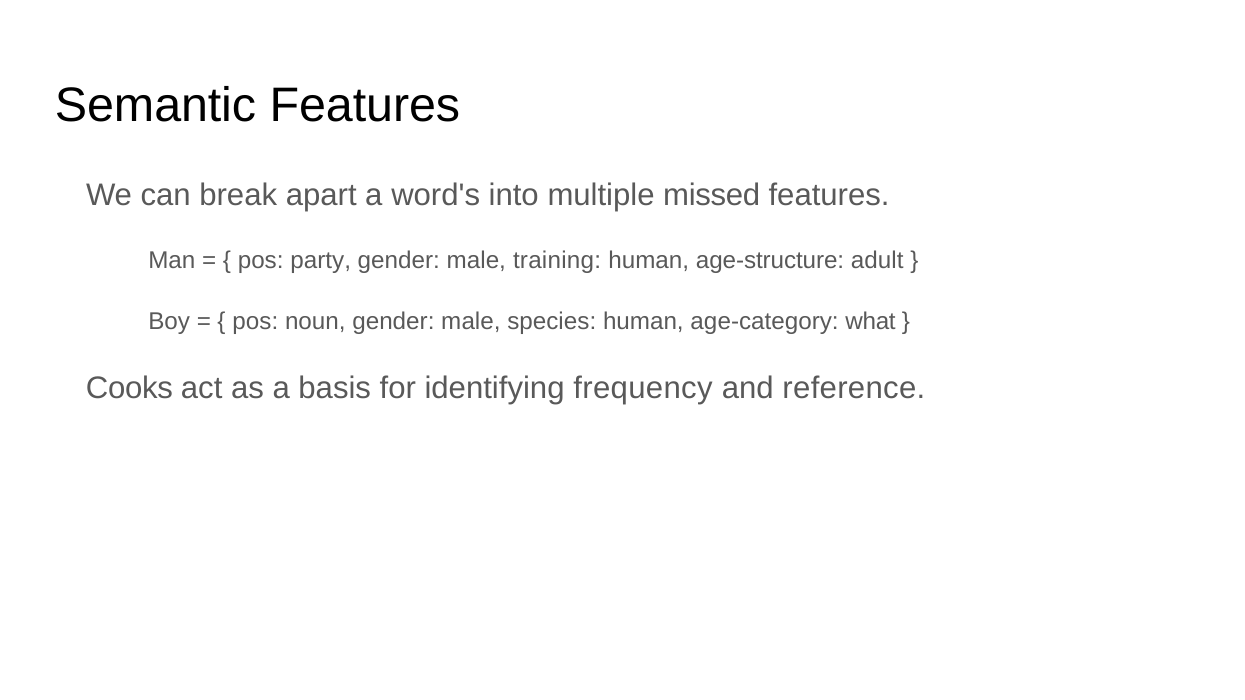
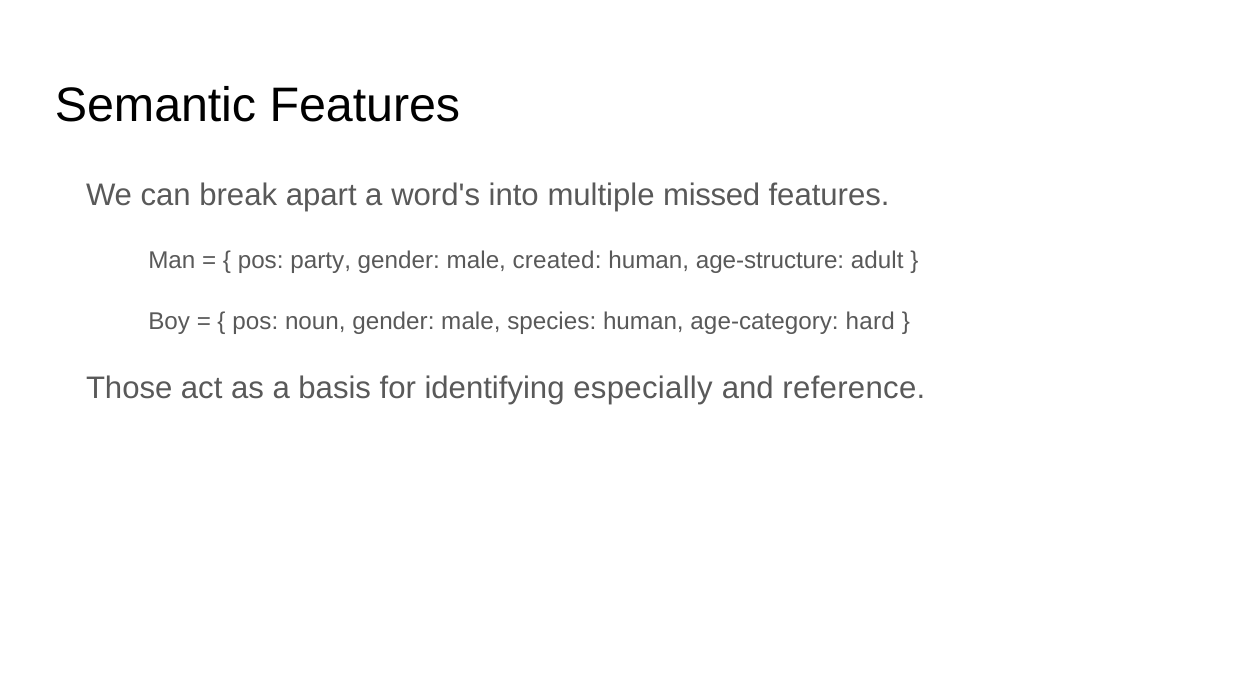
training: training -> created
what: what -> hard
Cooks: Cooks -> Those
frequency: frequency -> especially
